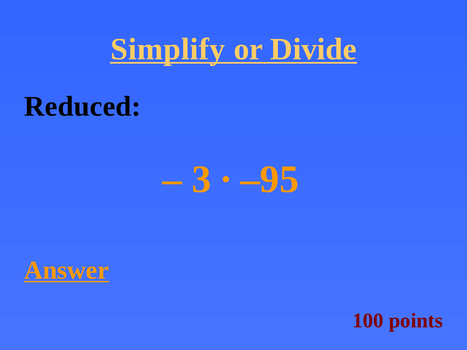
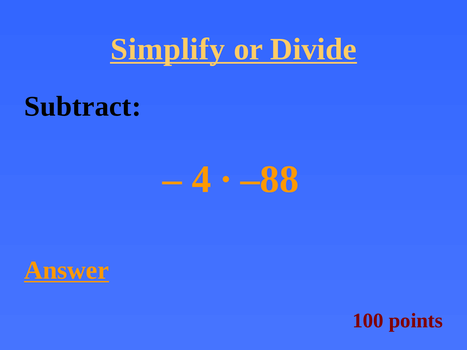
Reduced: Reduced -> Subtract
3: 3 -> 4
–95: –95 -> –88
